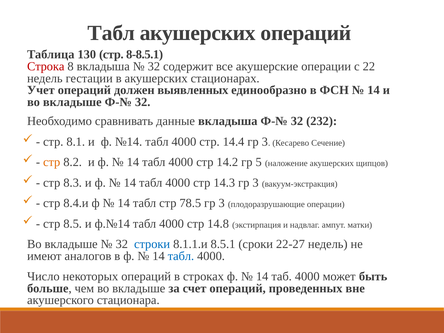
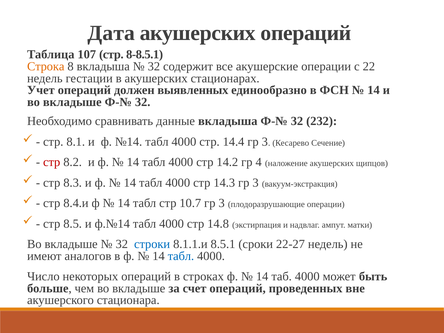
Табл at (111, 33): Табл -> Дата
130: 130 -> 107
Строка colour: red -> orange
стр at (52, 162) colour: orange -> red
5: 5 -> 4
78.5: 78.5 -> 10.7
